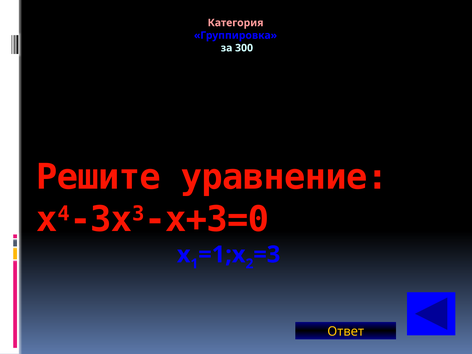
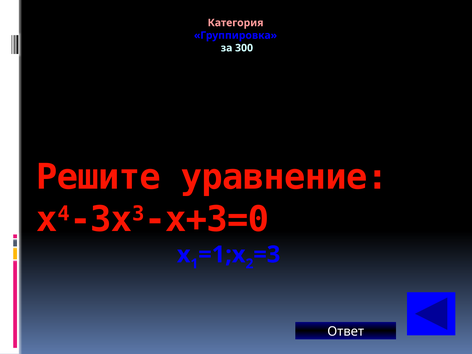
Ответ colour: yellow -> white
